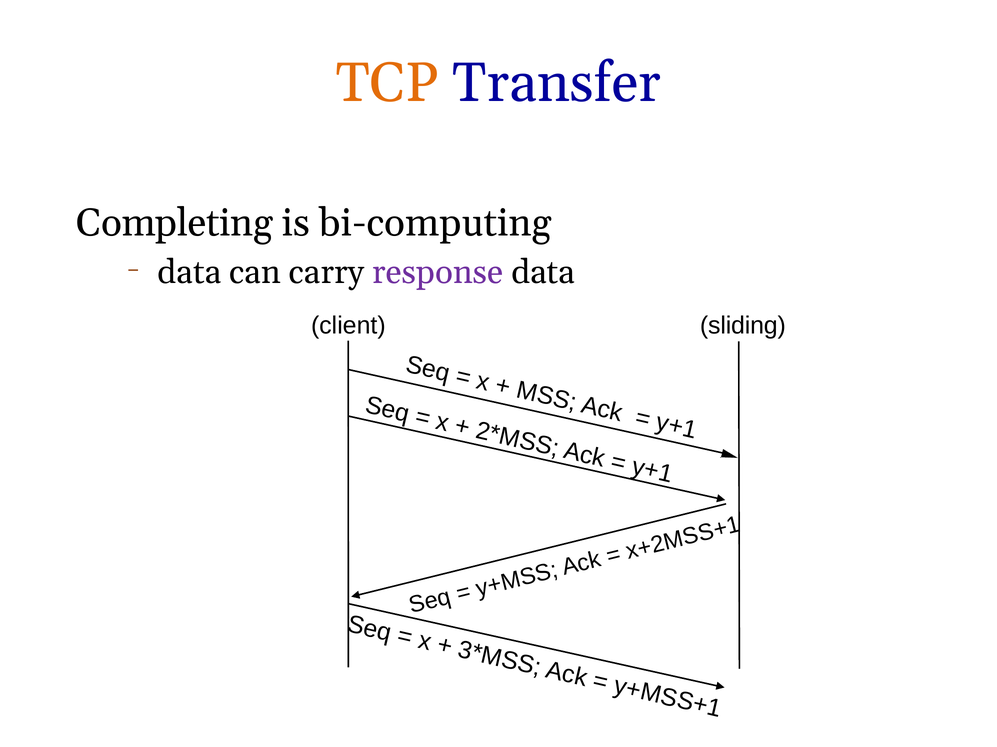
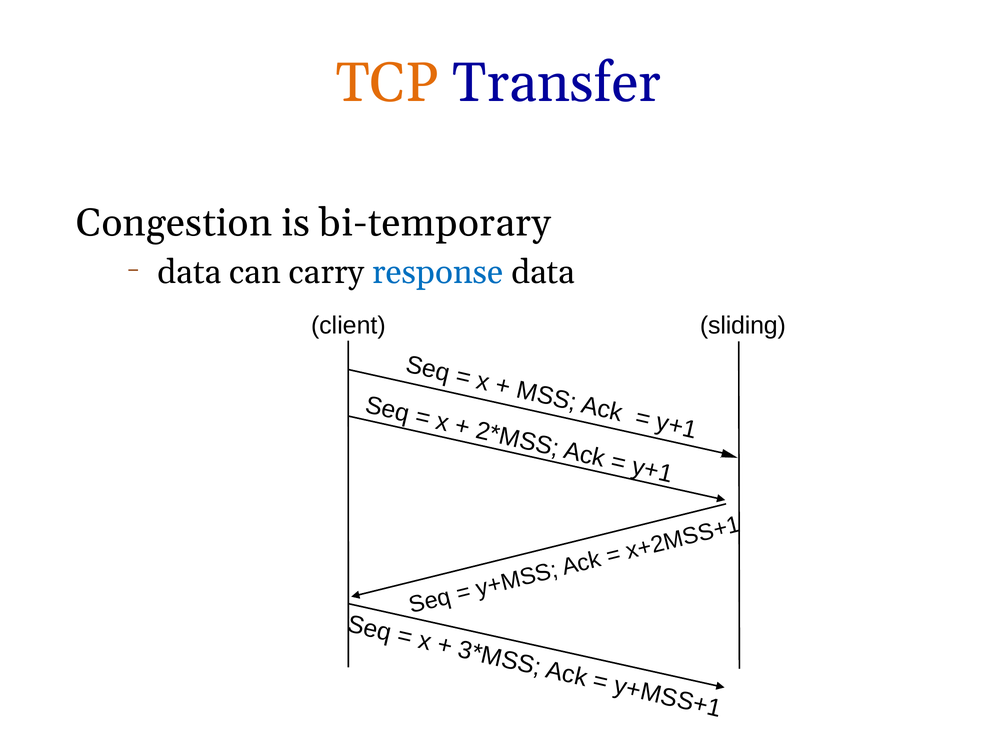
Completing: Completing -> Congestion
bi-computing: bi-computing -> bi-temporary
response colour: purple -> blue
